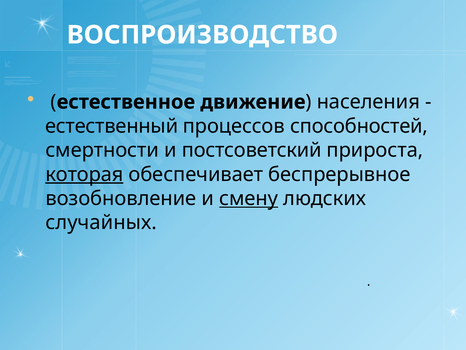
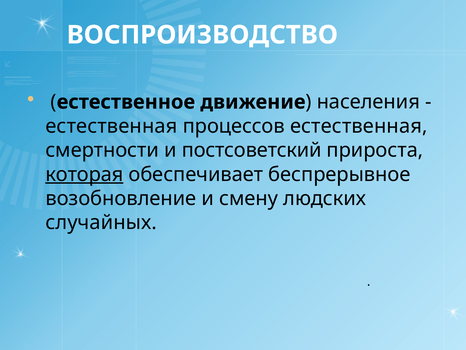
естественный at (112, 126): естественный -> естественная
процессов способностей: способностей -> естественная
смену underline: present -> none
